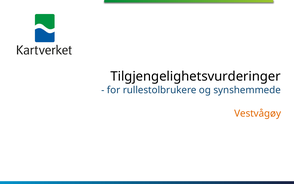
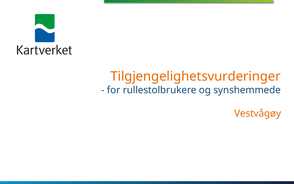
Tilgjengelighetsvurderinger colour: black -> orange
